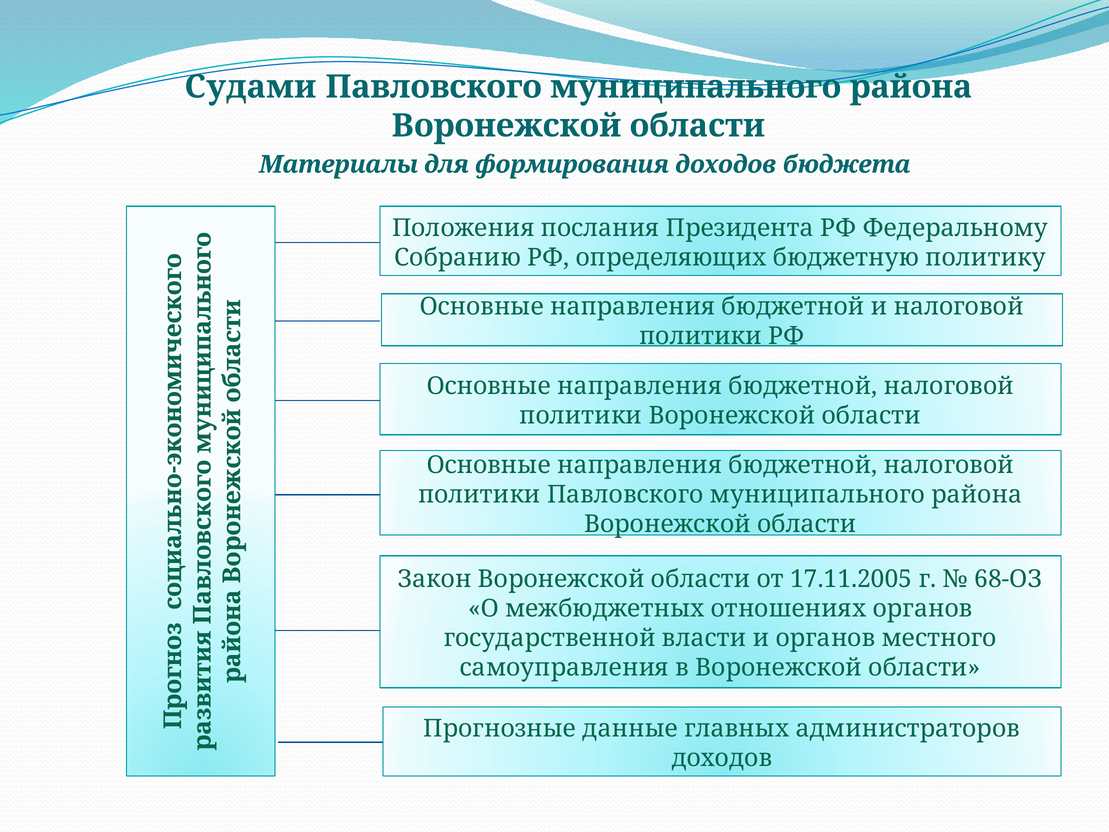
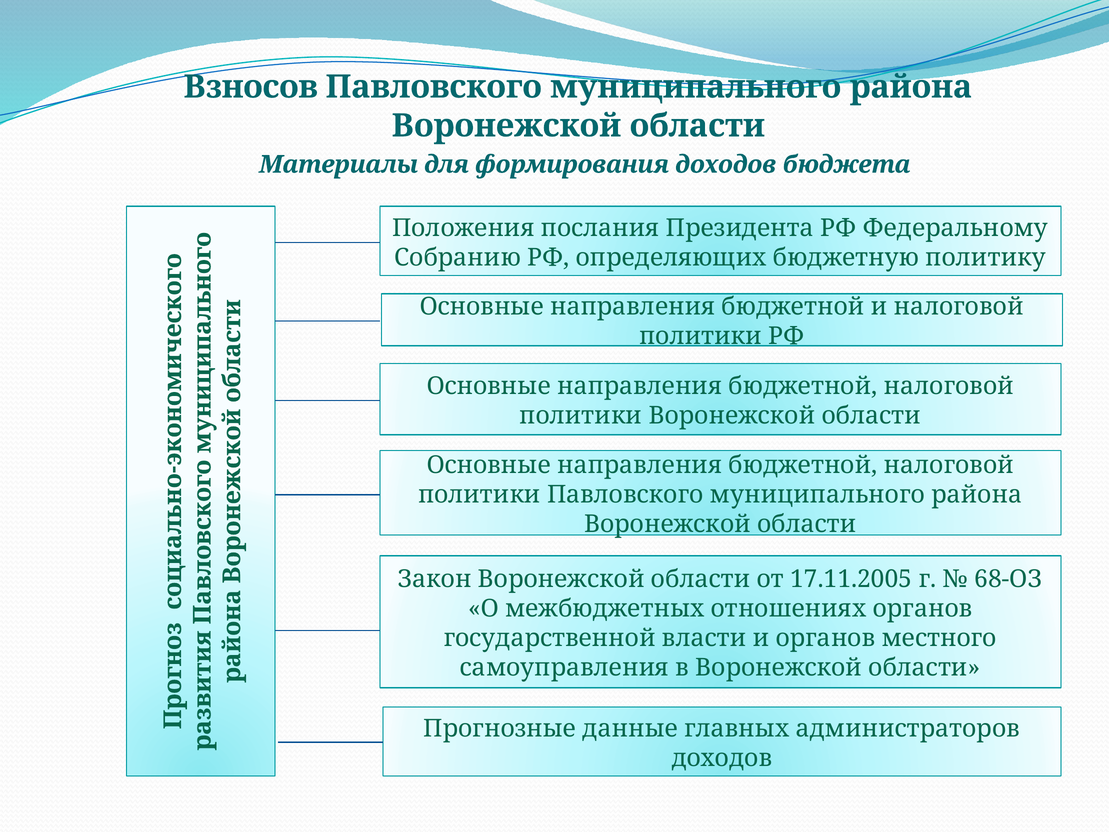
Судами: Судами -> Взносов
